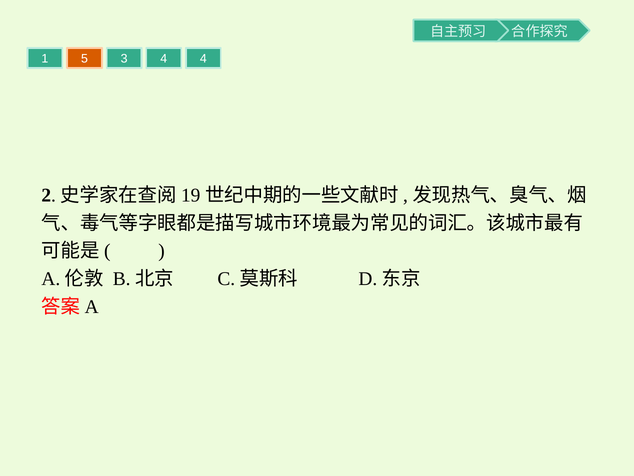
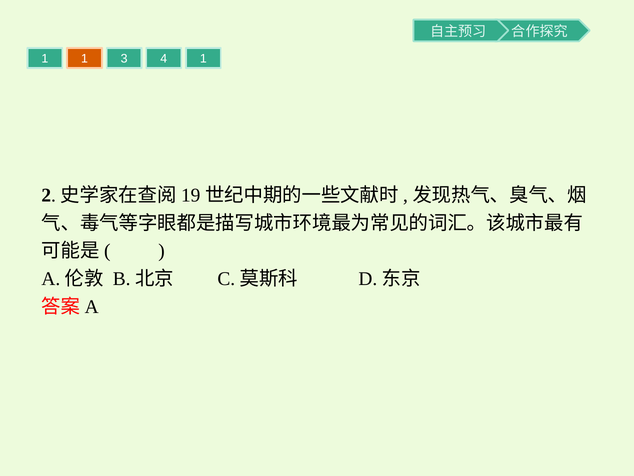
1 5: 5 -> 1
4 4: 4 -> 1
